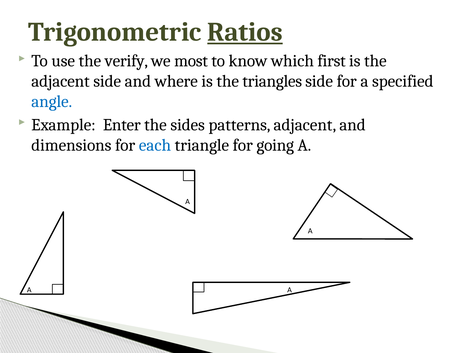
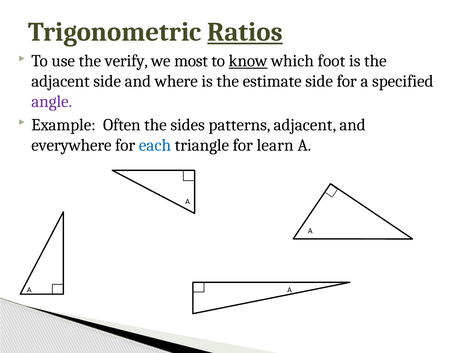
know underline: none -> present
first: first -> foot
triangles: triangles -> estimate
angle colour: blue -> purple
Enter: Enter -> Often
dimensions: dimensions -> everywhere
going: going -> learn
